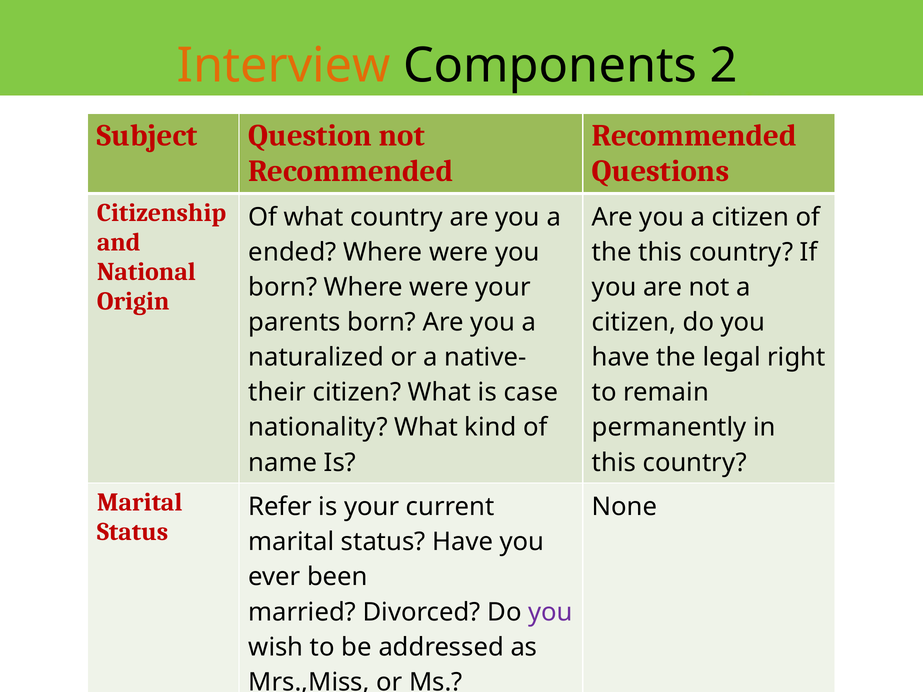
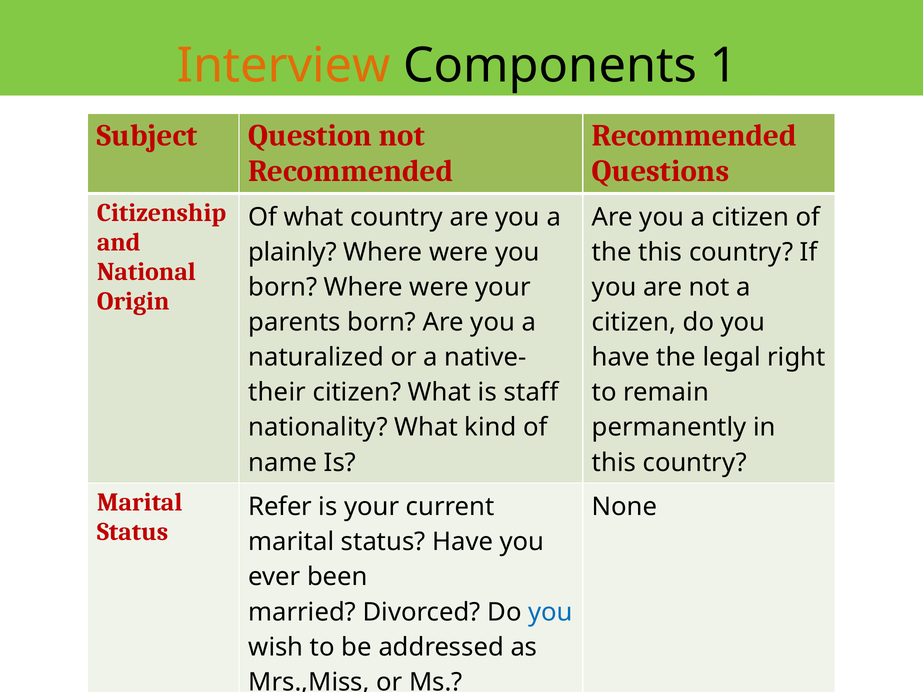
2: 2 -> 1
ended: ended -> plainly
case: case -> staff
you at (550, 612) colour: purple -> blue
